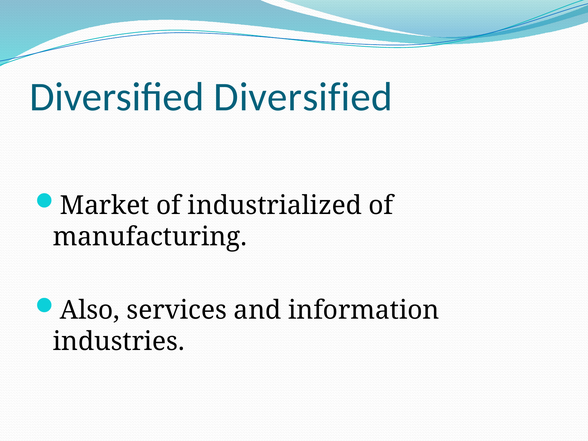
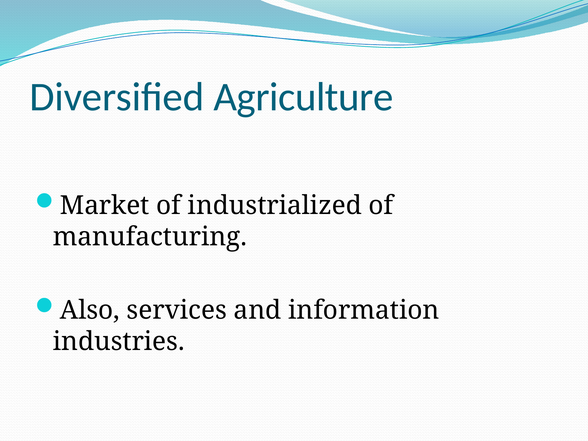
Diversified Diversified: Diversified -> Agriculture
